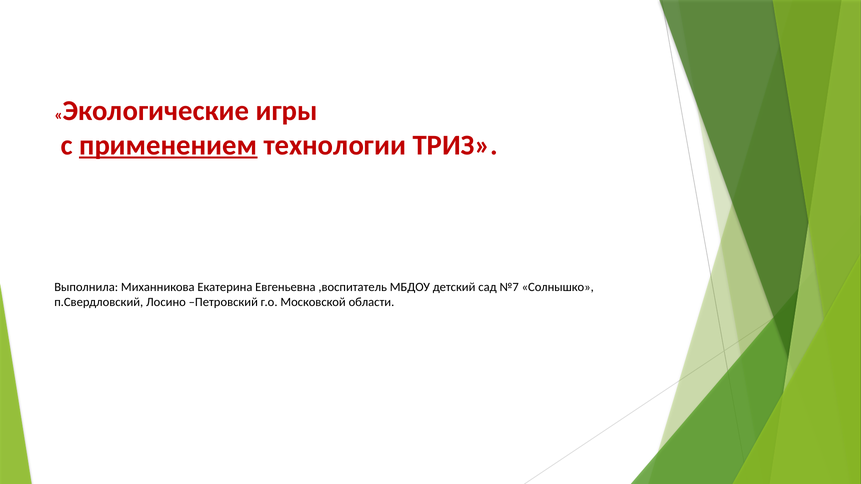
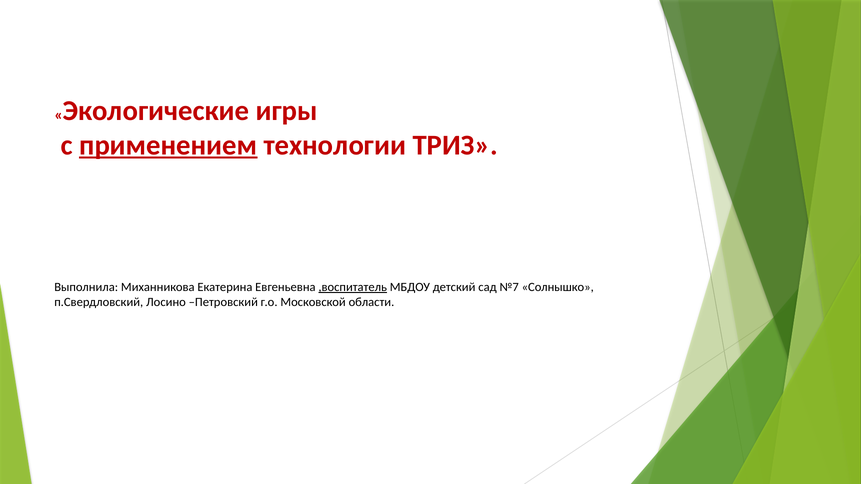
,воспитатель underline: none -> present
